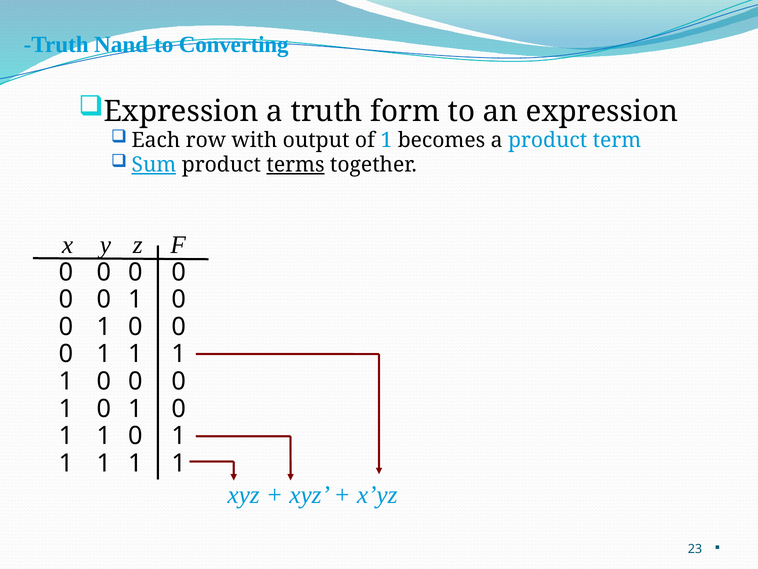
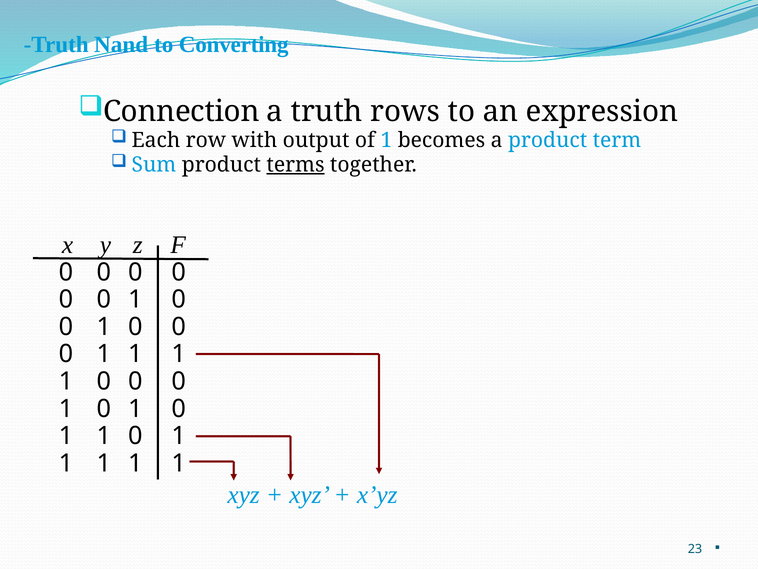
Expression at (181, 111): Expression -> Connection
form: form -> rows
Sum underline: present -> none
